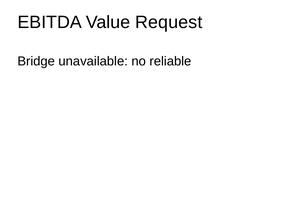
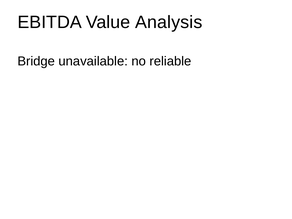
Request: Request -> Analysis
